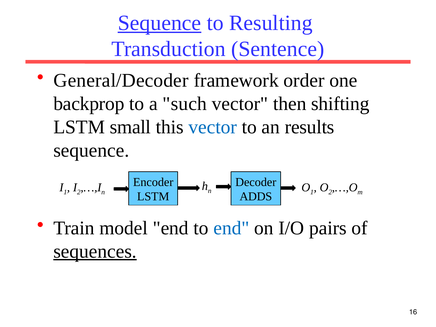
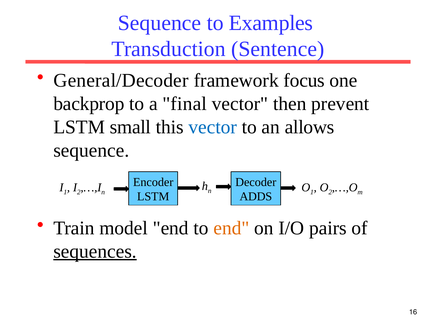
Sequence at (160, 23) underline: present -> none
Resulting: Resulting -> Examples
order: order -> focus
such: such -> final
shifting: shifting -> prevent
results: results -> allows
end at (231, 228) colour: blue -> orange
